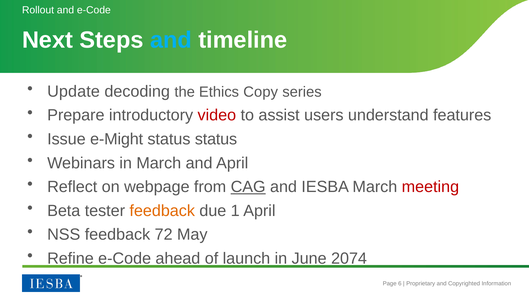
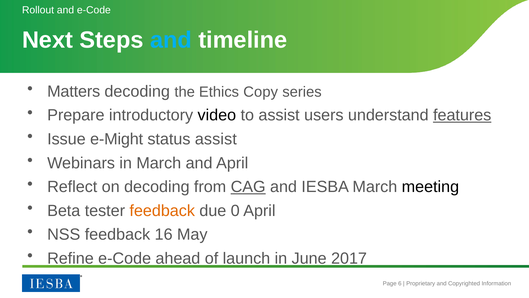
Update: Update -> Matters
video colour: red -> black
features underline: none -> present
status status: status -> assist
on webpage: webpage -> decoding
meeting colour: red -> black
1: 1 -> 0
72: 72 -> 16
2074: 2074 -> 2017
